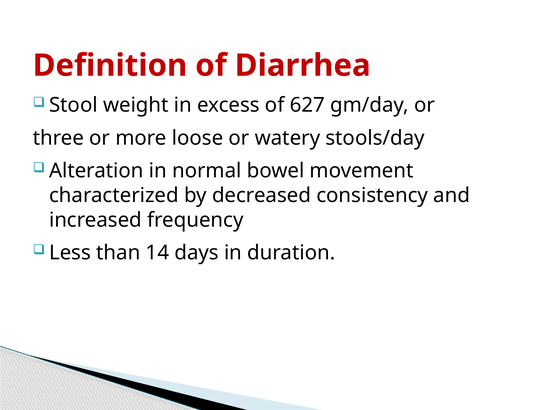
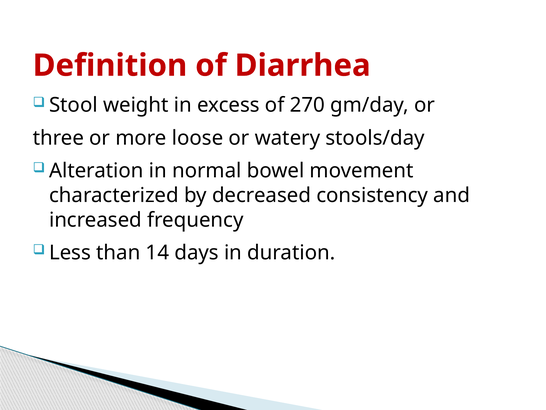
627: 627 -> 270
